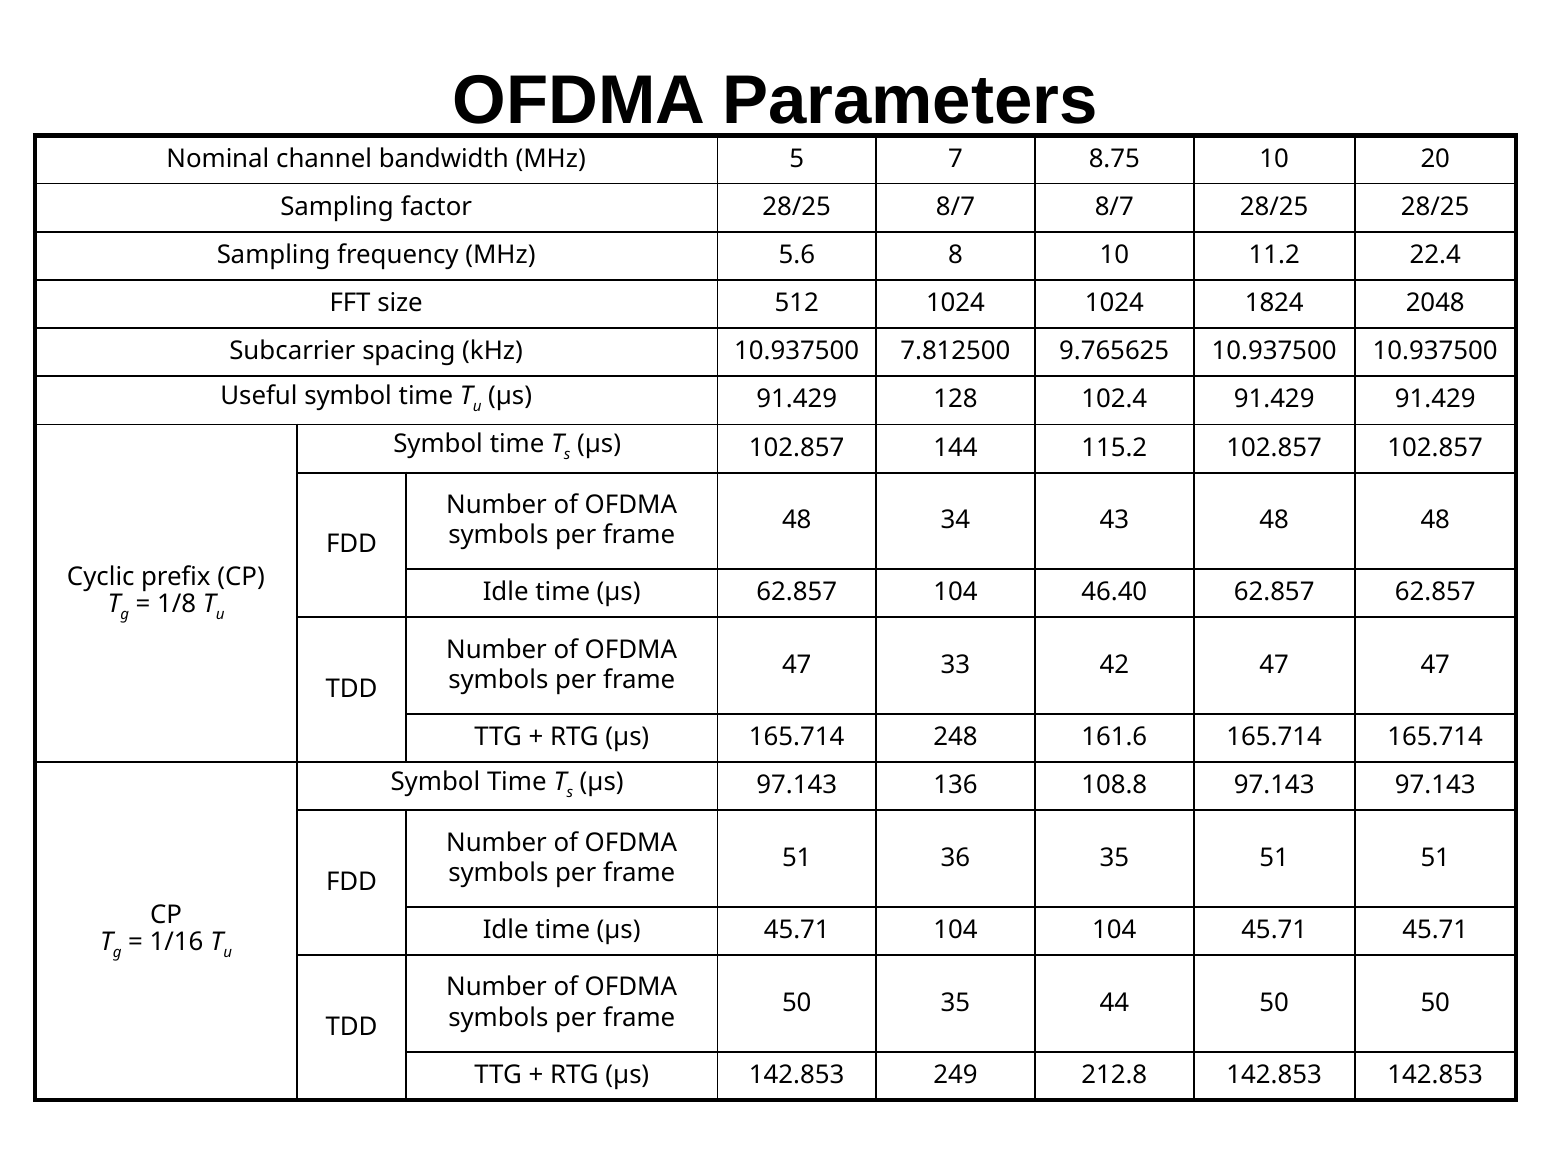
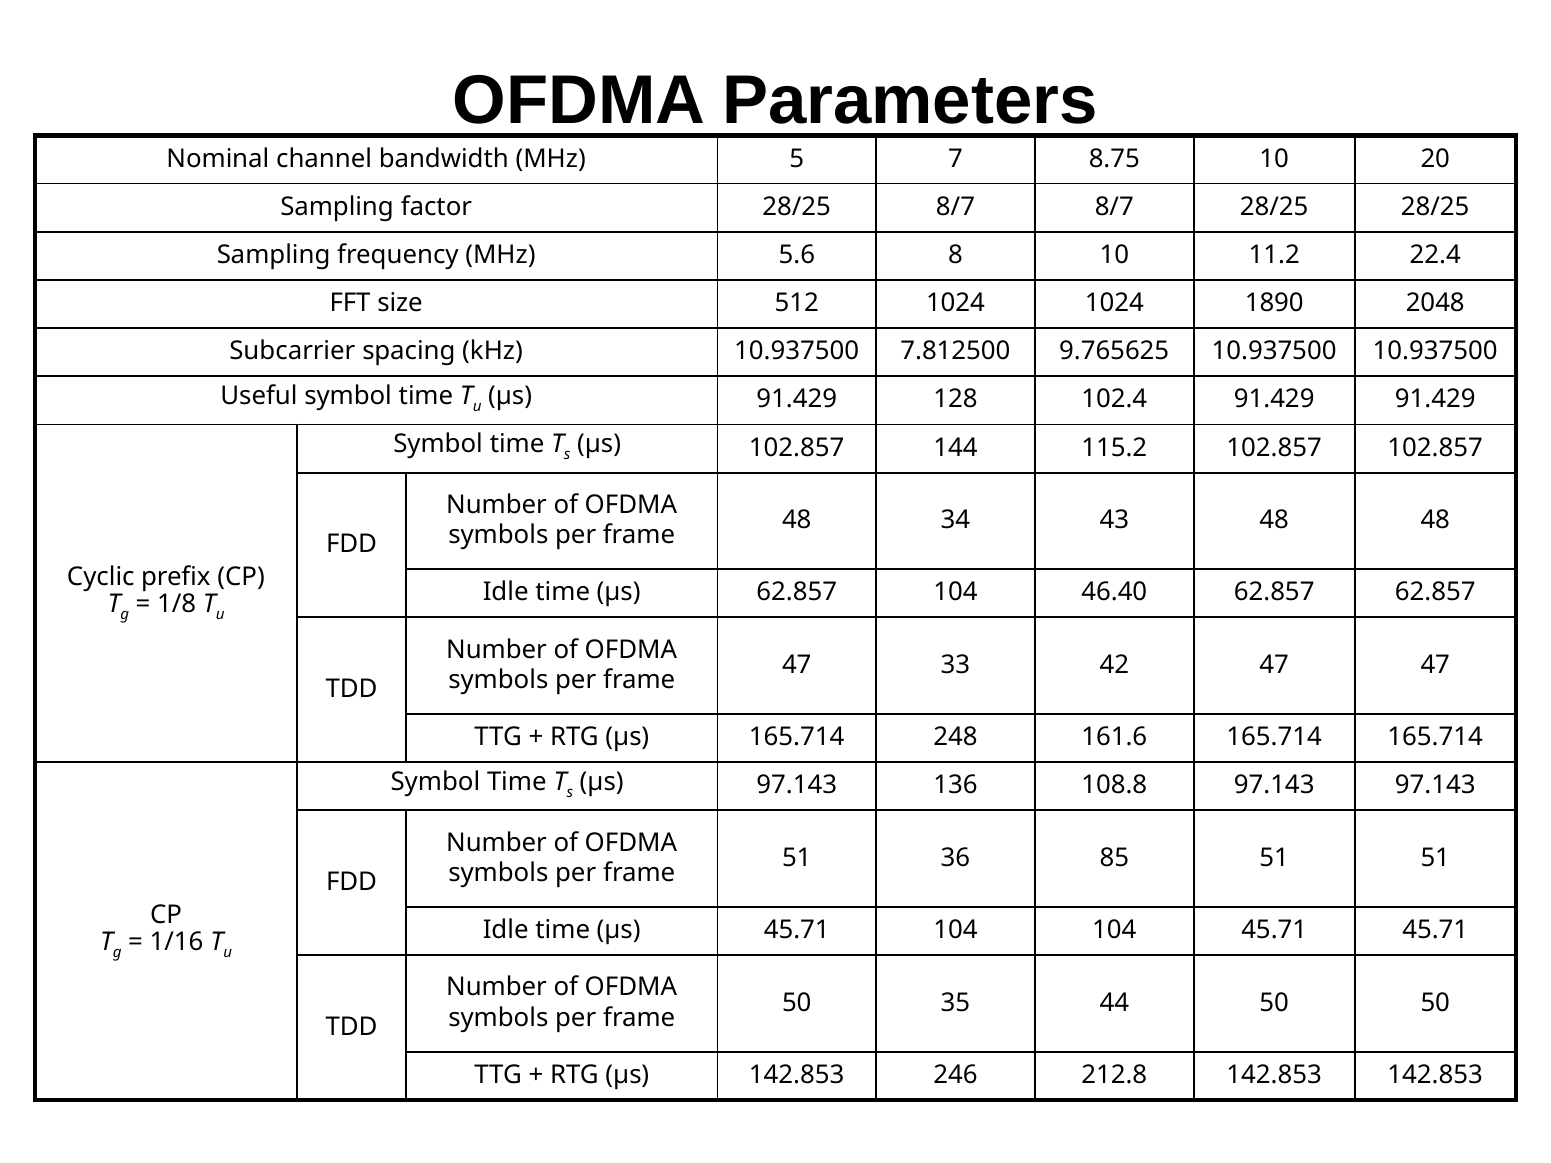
1824: 1824 -> 1890
36 35: 35 -> 85
249: 249 -> 246
